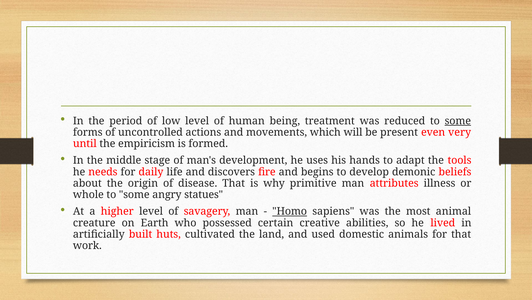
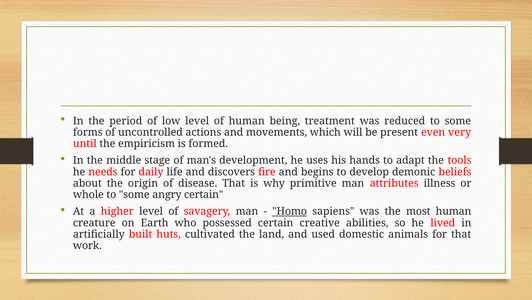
some at (458, 121) underline: present -> none
angry statues: statues -> certain
most animal: animal -> human
